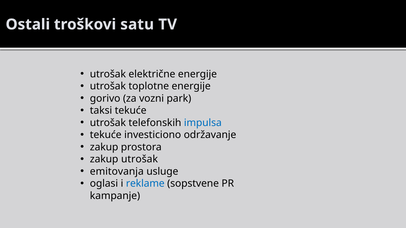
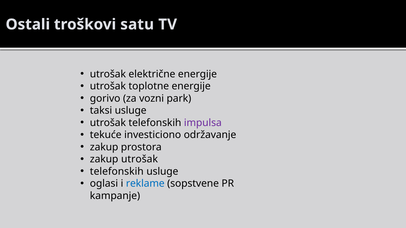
taksi tekuće: tekuće -> usluge
impulsa colour: blue -> purple
emitovanja at (117, 172): emitovanja -> telefonskih
